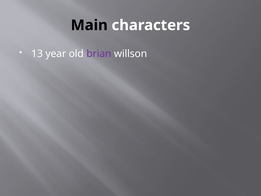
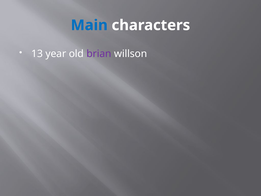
Main colour: black -> blue
